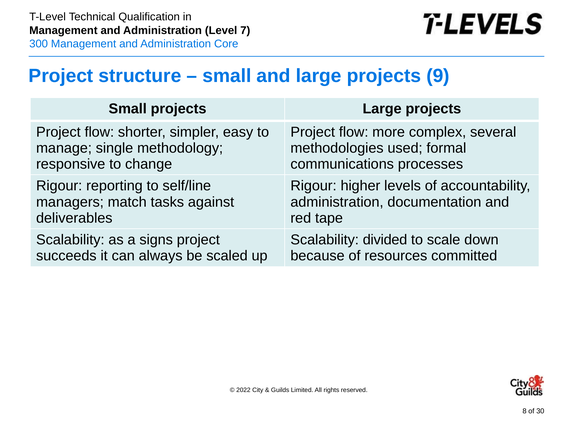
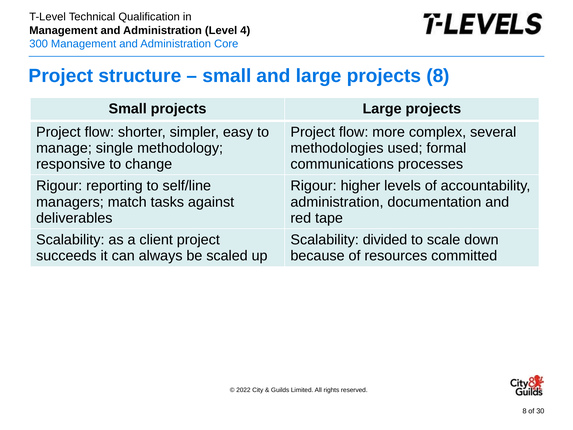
7: 7 -> 4
projects 9: 9 -> 8
signs: signs -> client
